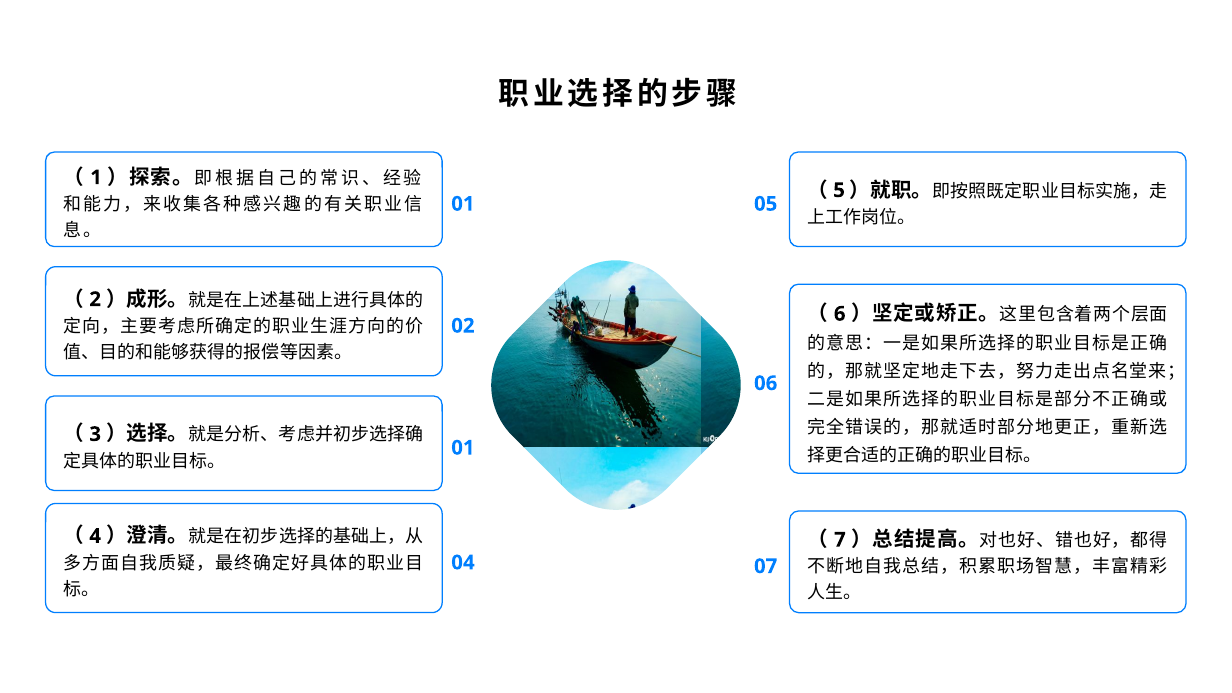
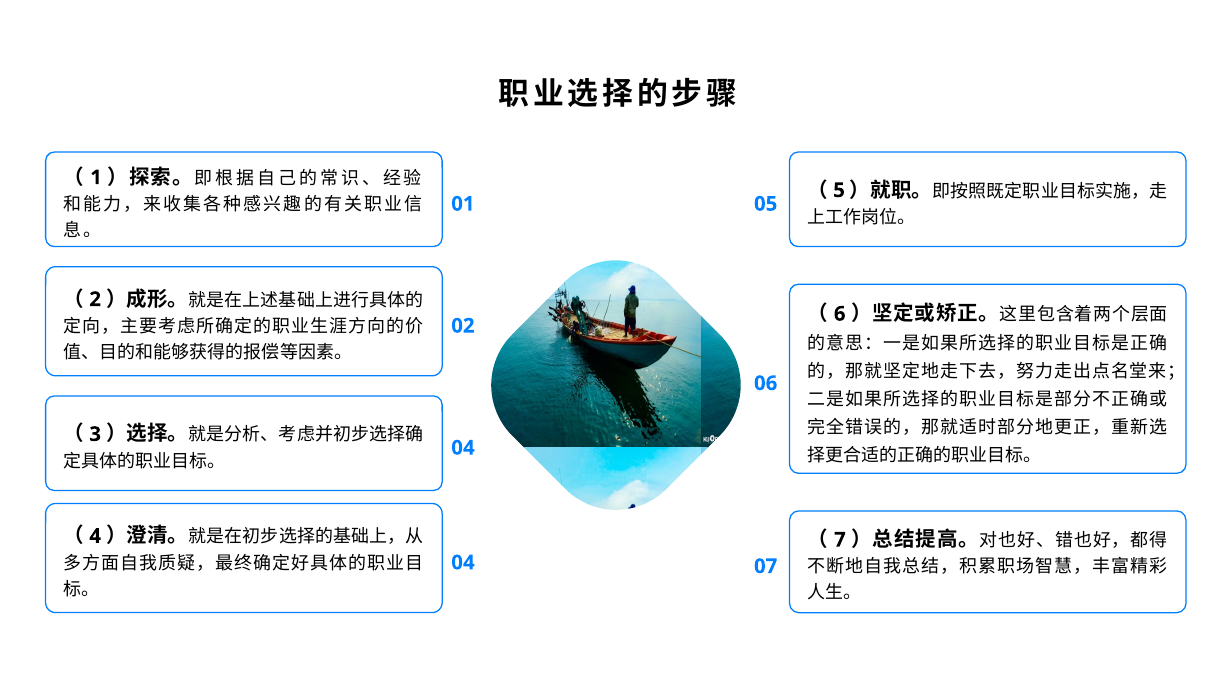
01 at (463, 448): 01 -> 04
